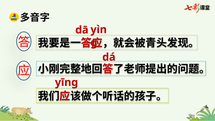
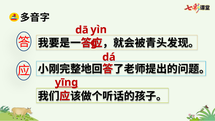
yīnɡ underline: none -> present
